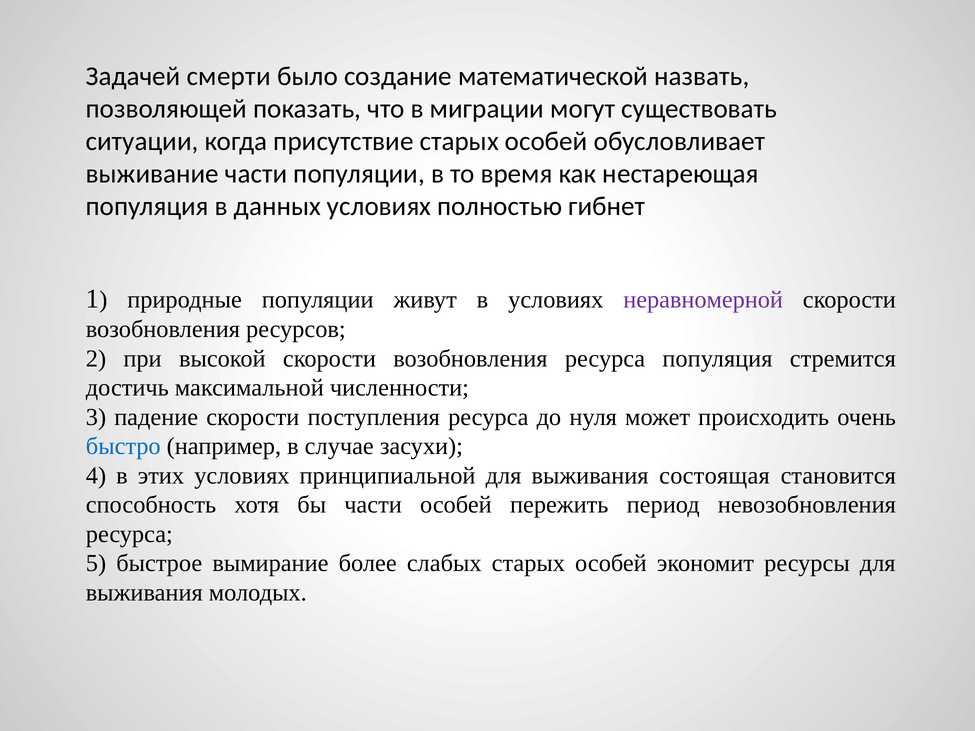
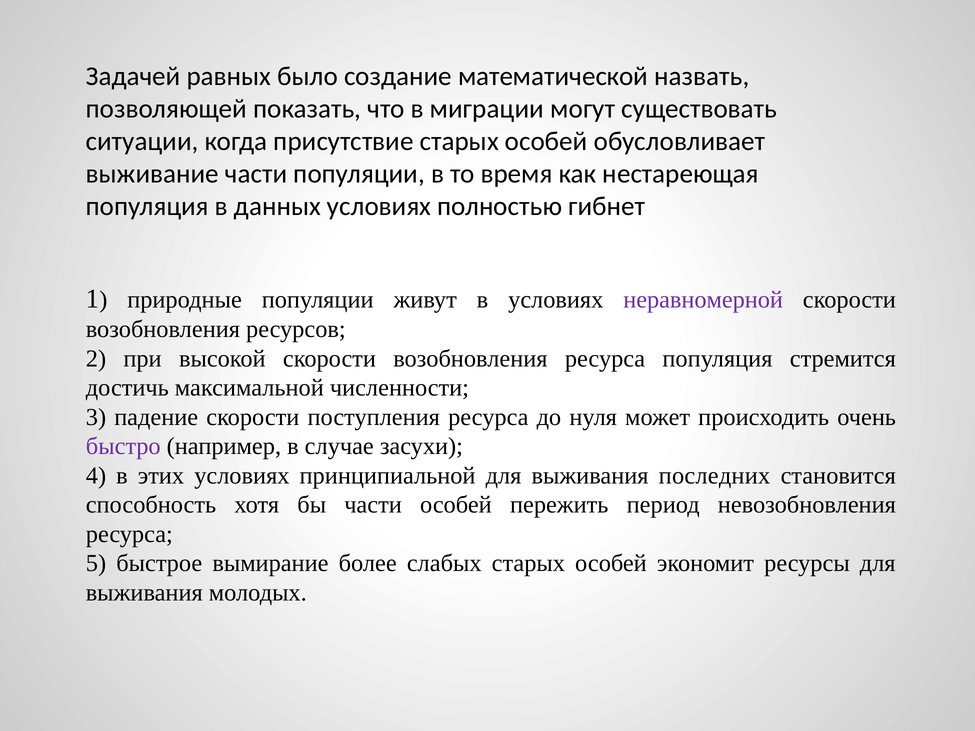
смерти: смерти -> равных
быстро colour: blue -> purple
состоящая: состоящая -> последних
